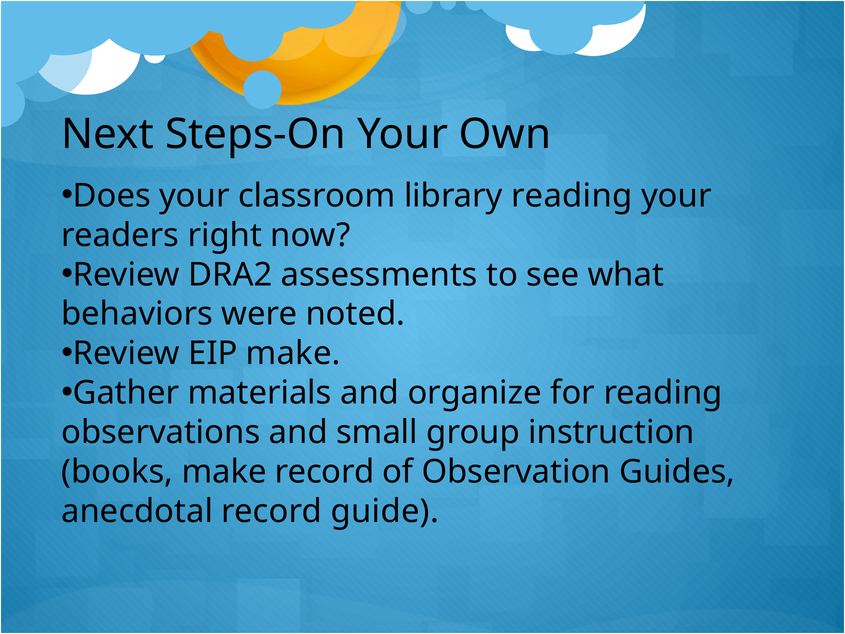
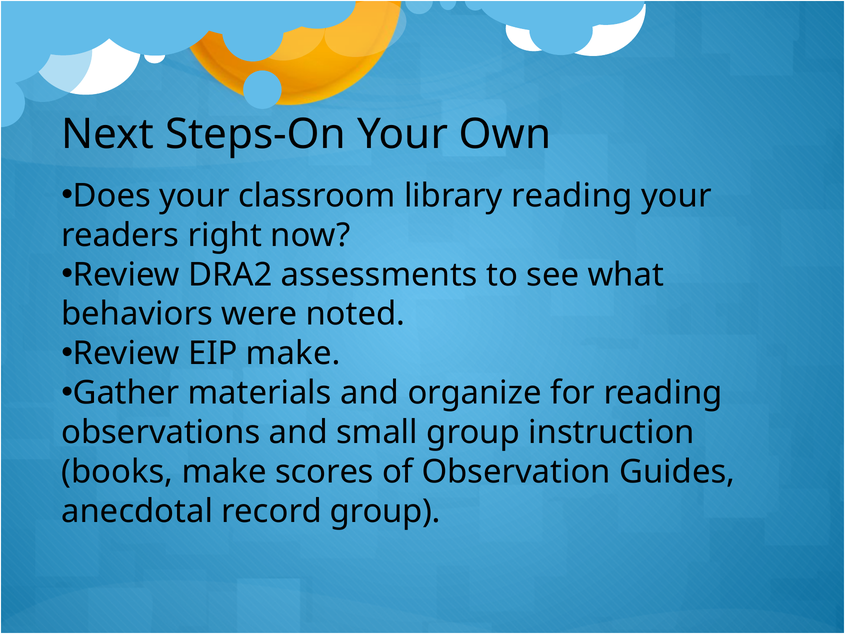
make record: record -> scores
record guide: guide -> group
